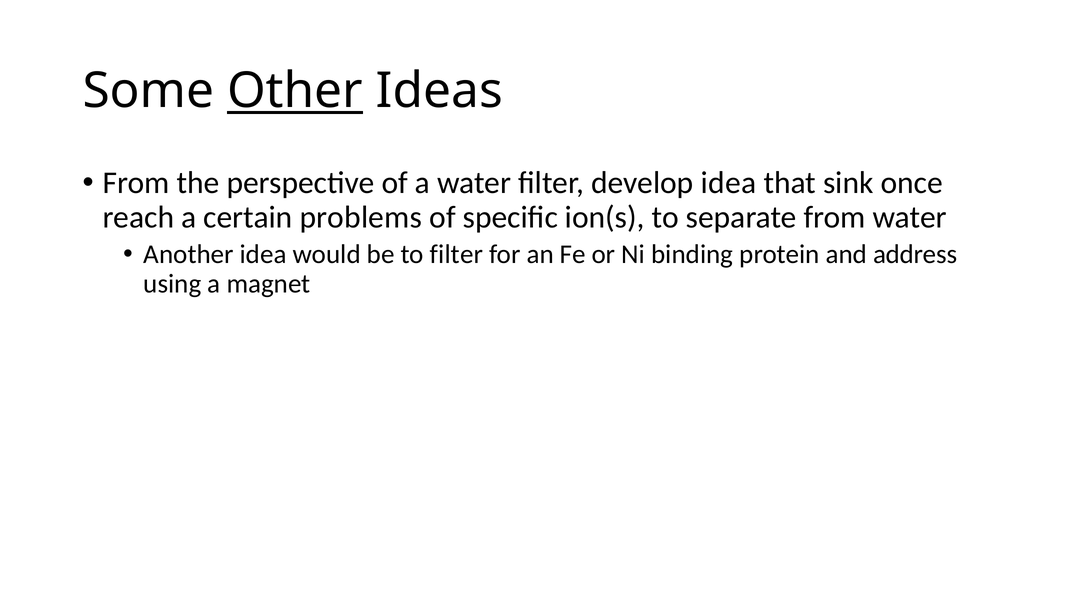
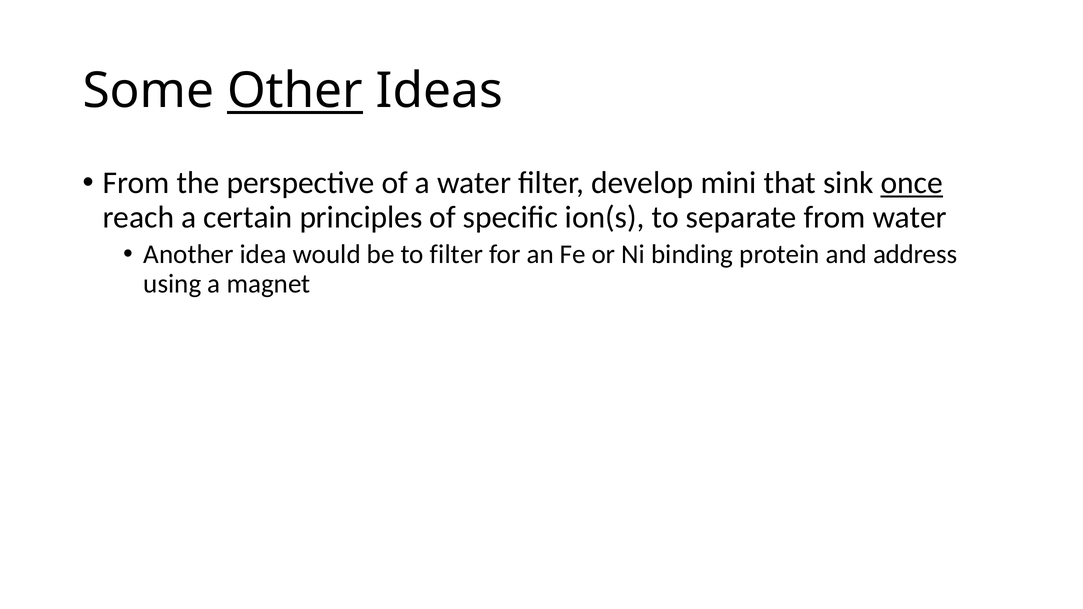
develop idea: idea -> mini
once underline: none -> present
problems: problems -> principles
